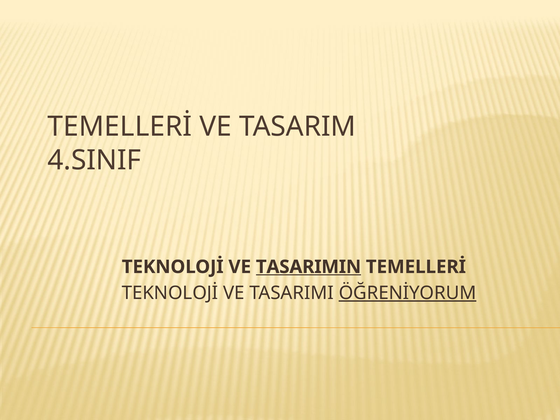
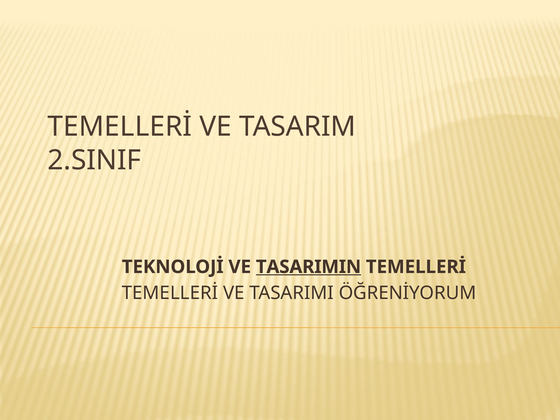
4.SINIF: 4.SINIF -> 2.SINIF
TEKNOLOJİ at (170, 293): TEKNOLOJİ -> TEMELLERİ
ÖĞRENİYORUM underline: present -> none
